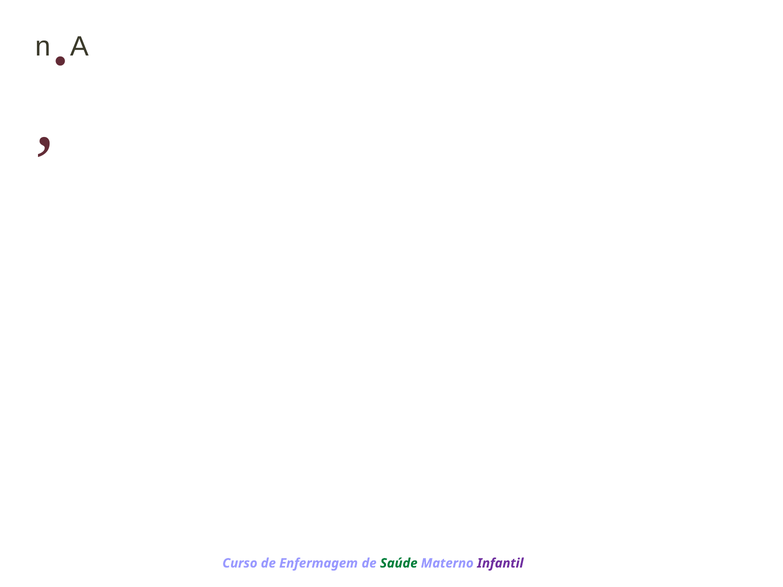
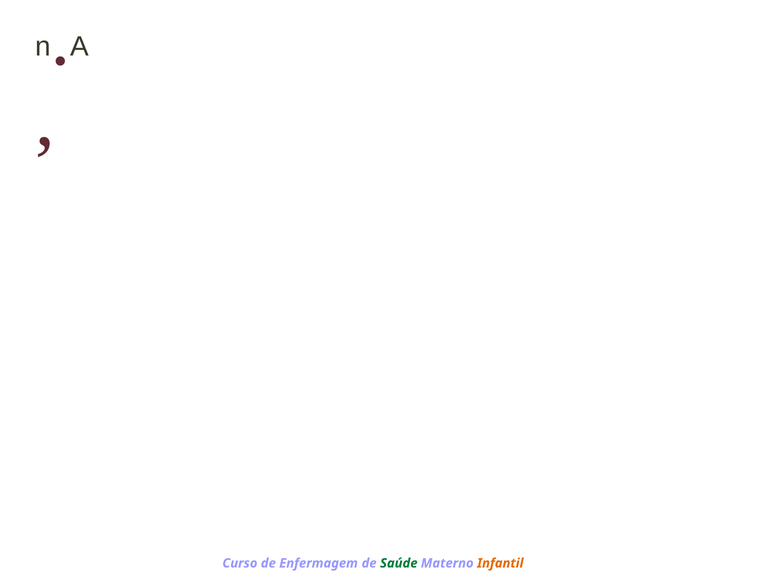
Infantil colour: purple -> orange
